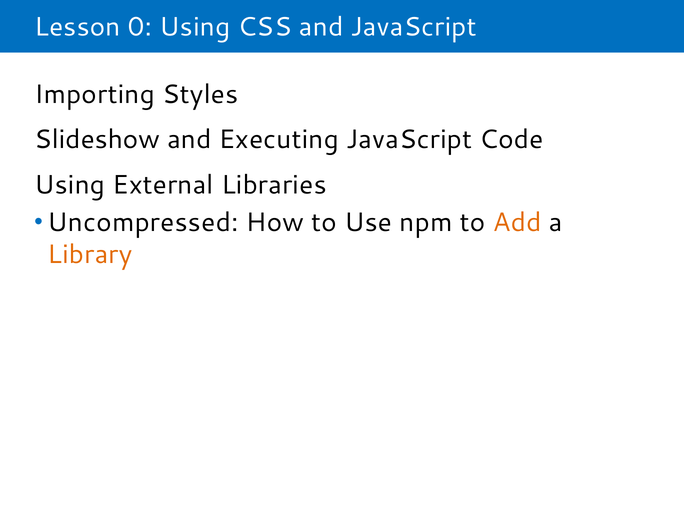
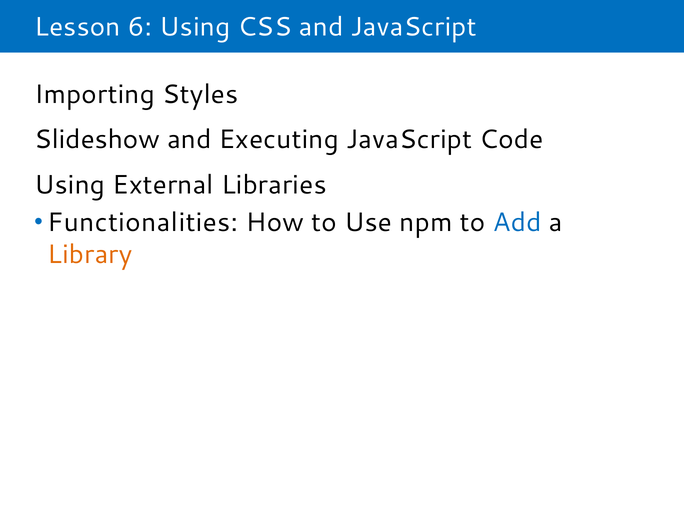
0: 0 -> 6
Uncompressed: Uncompressed -> Functionalities
Add colour: orange -> blue
